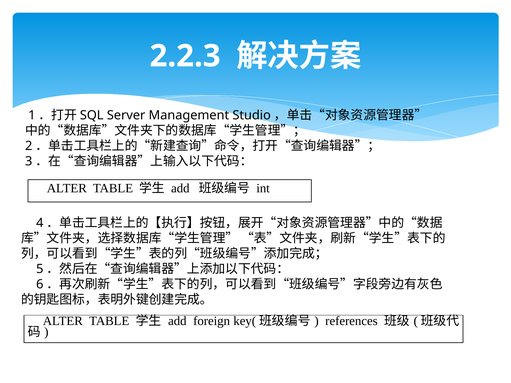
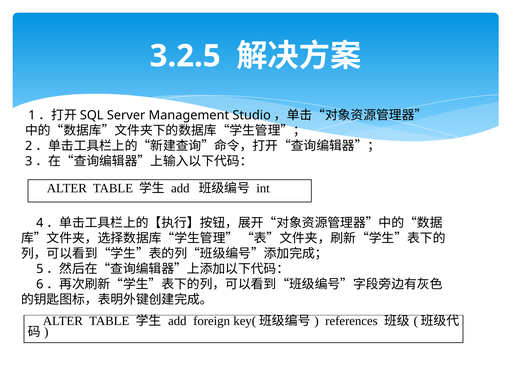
2.2.3: 2.2.3 -> 3.2.5
